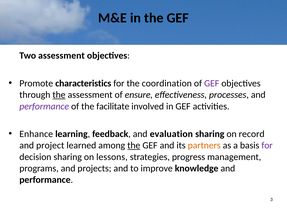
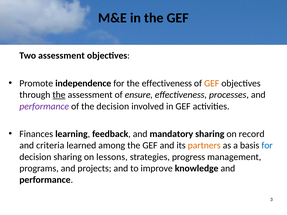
characteristics: characteristics -> independence
the coordination: coordination -> effectiveness
GEF at (212, 83) colour: purple -> orange
the facilitate: facilitate -> decision
Enhance: Enhance -> Finances
evaluation: evaluation -> mandatory
project: project -> criteria
the at (134, 146) underline: present -> none
for at (267, 146) colour: purple -> blue
